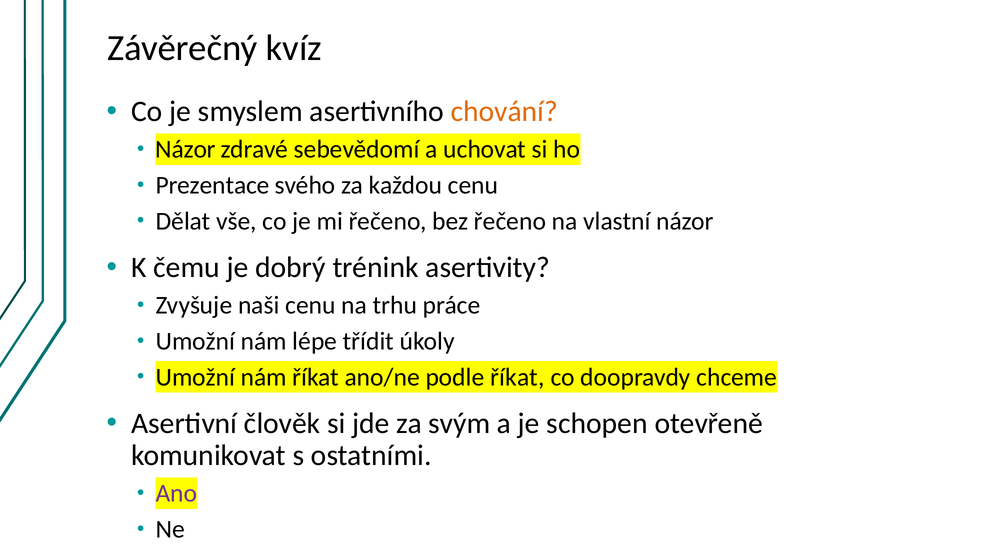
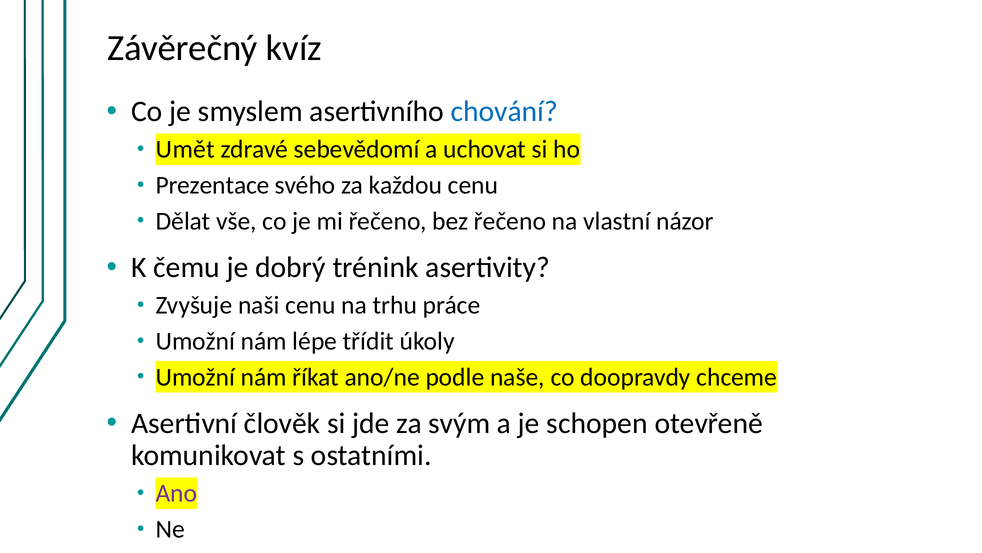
chování colour: orange -> blue
Názor at (186, 149): Názor -> Umět
podle říkat: říkat -> naše
